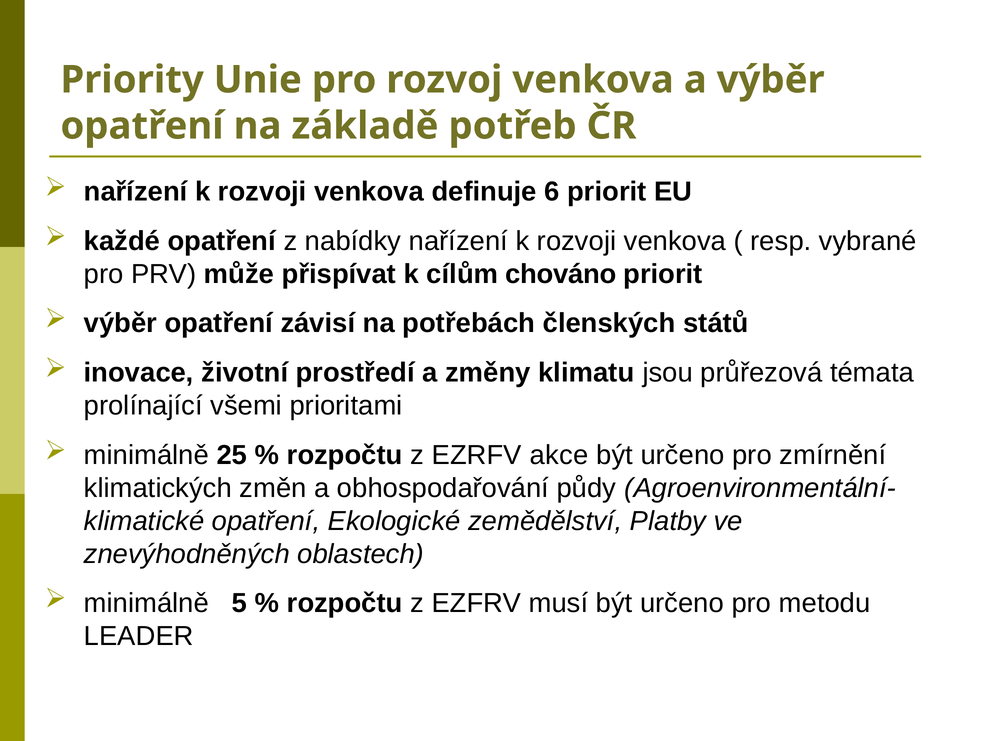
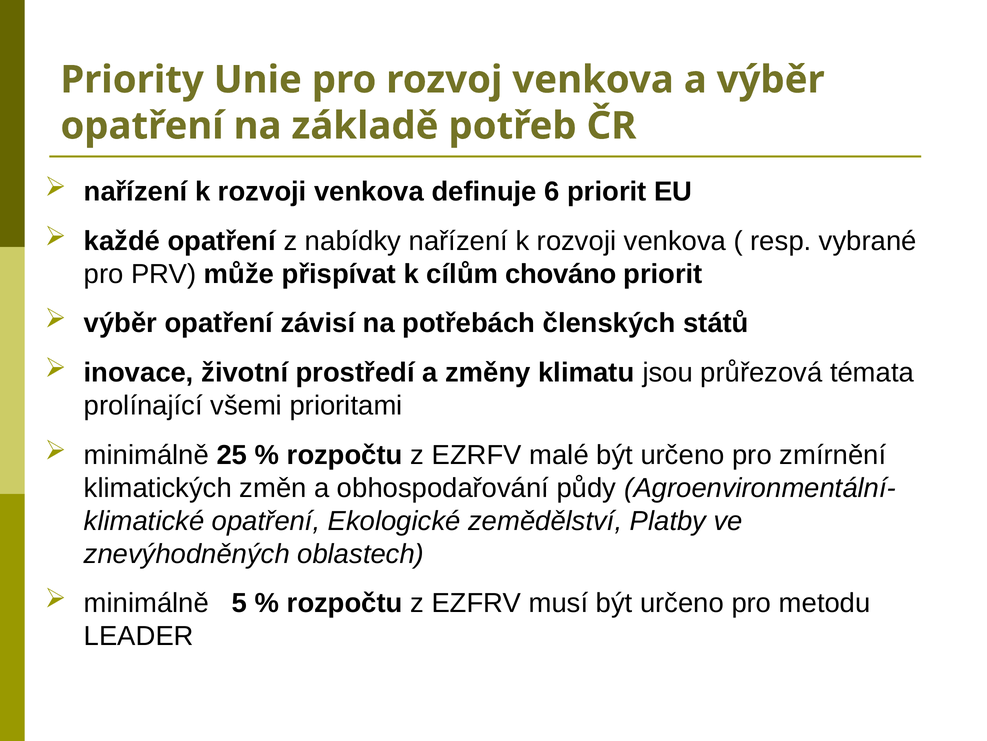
akce: akce -> malé
